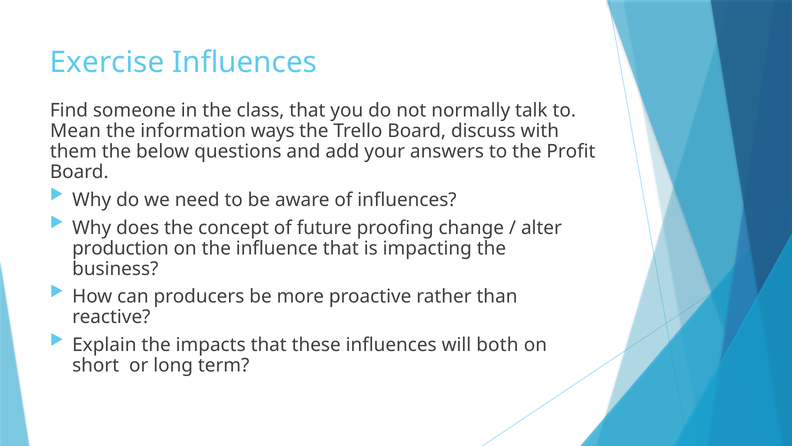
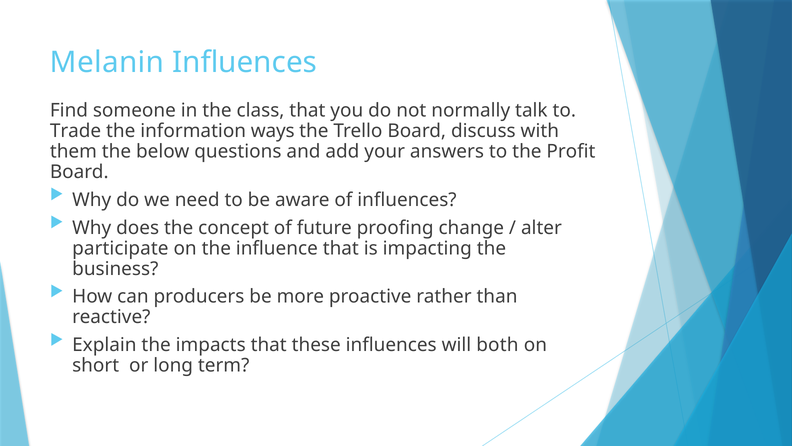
Exercise: Exercise -> Melanin
Mean: Mean -> Trade
production: production -> participate
